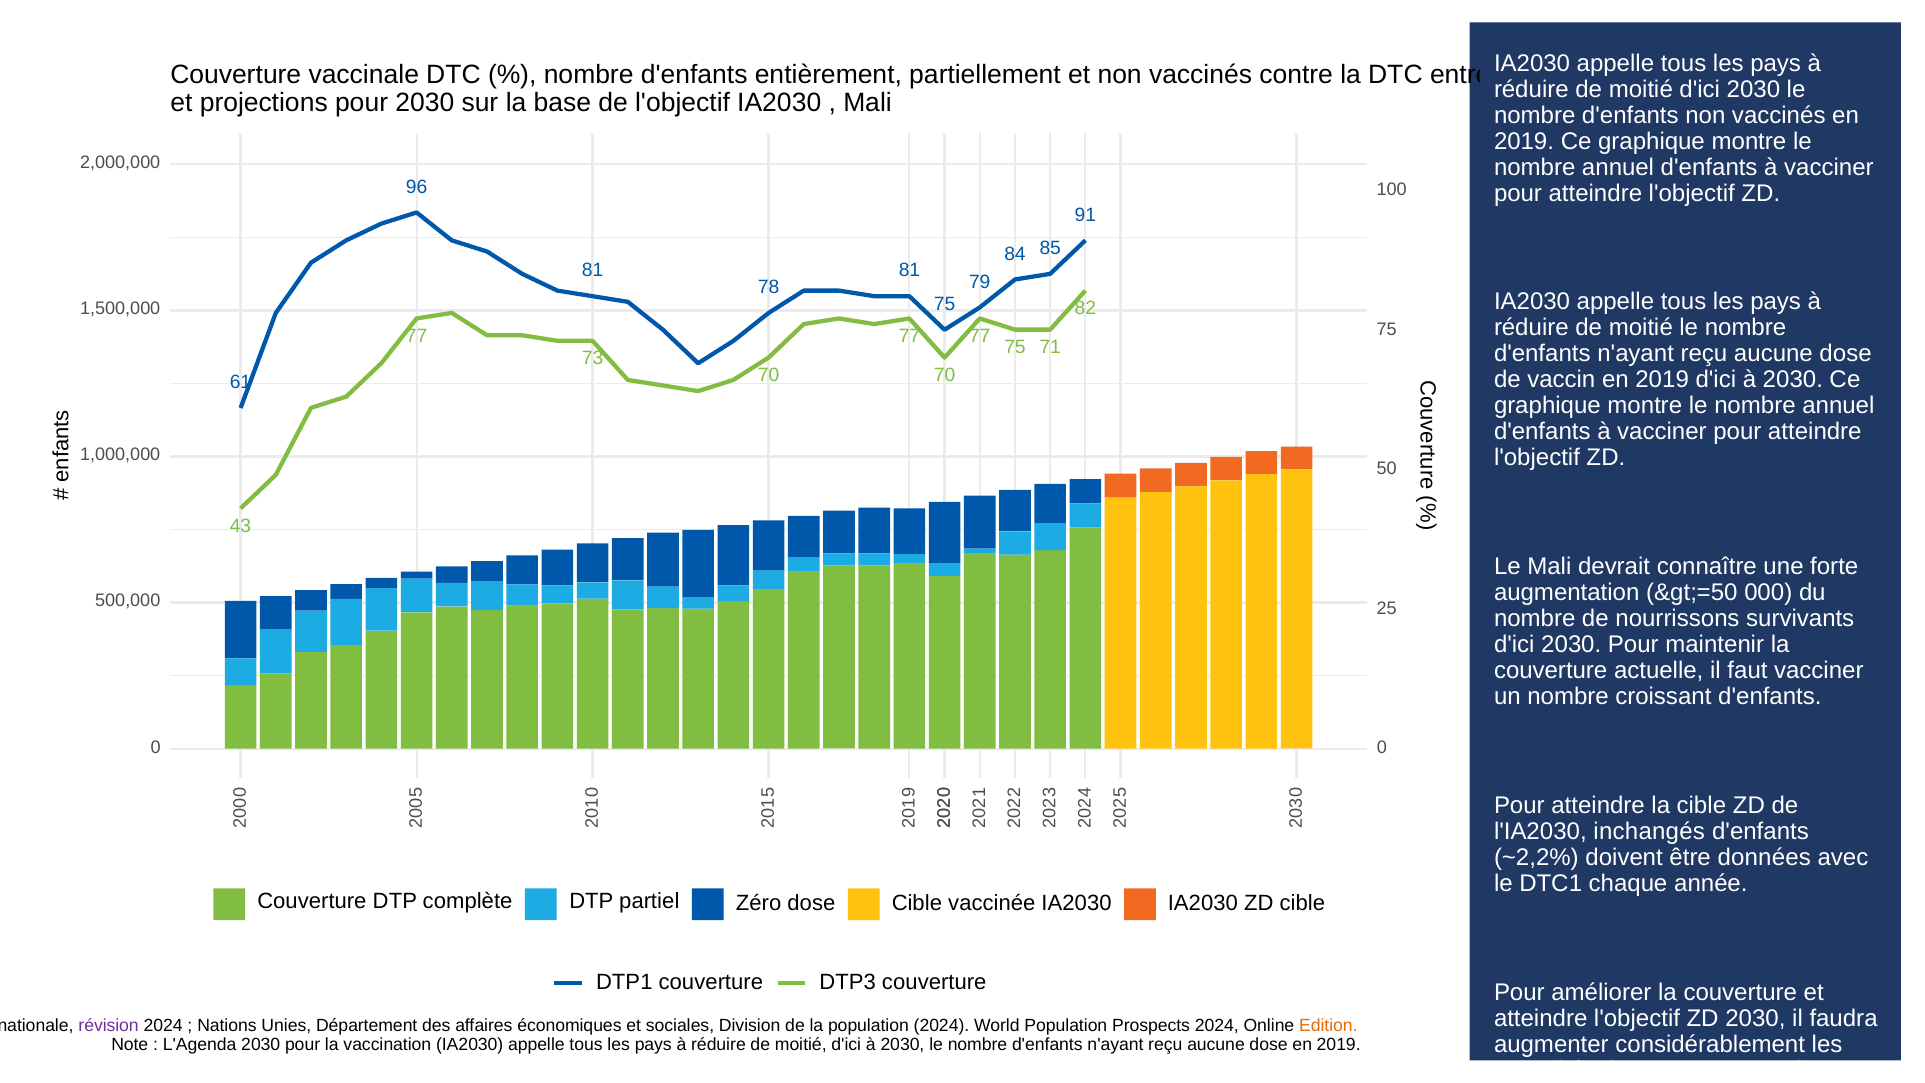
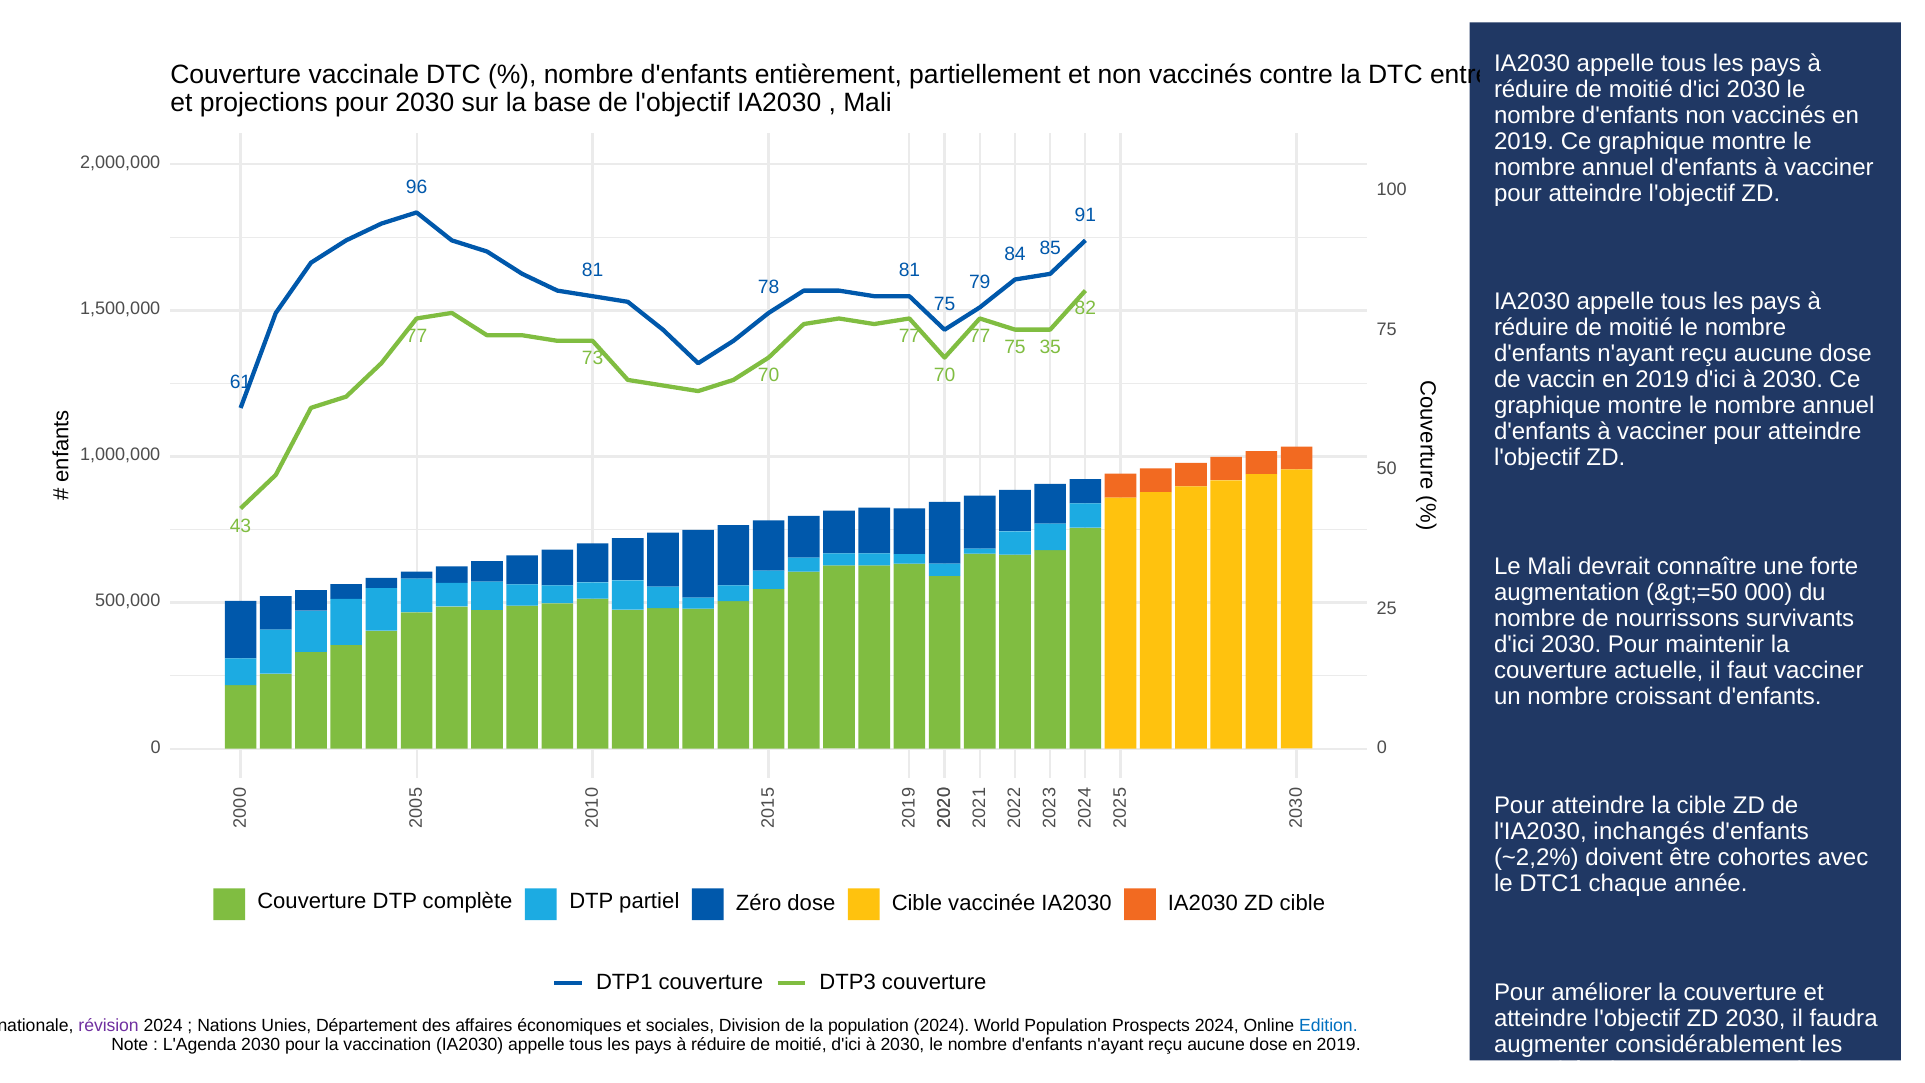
71: 71 -> 35
données: données -> cohortes
Edition colour: orange -> blue
